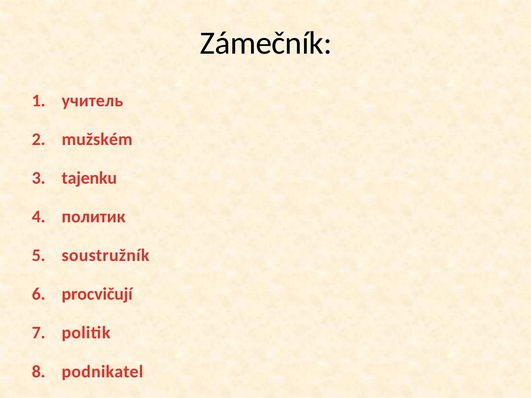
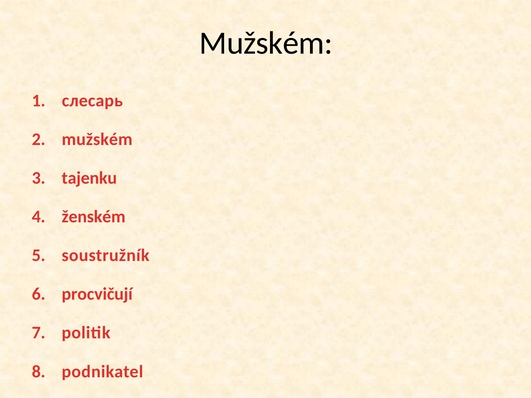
Zámečník at (266, 43): Zámečník -> Mužském
учитель: учитель -> слесарь
политик: политик -> ženském
